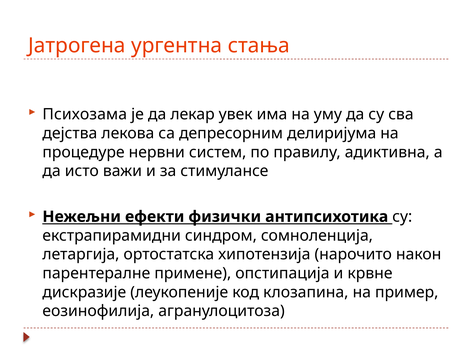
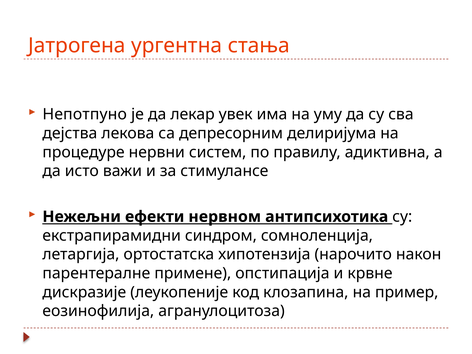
Психозама: Психозама -> Непотпуно
физички: физички -> нервном
